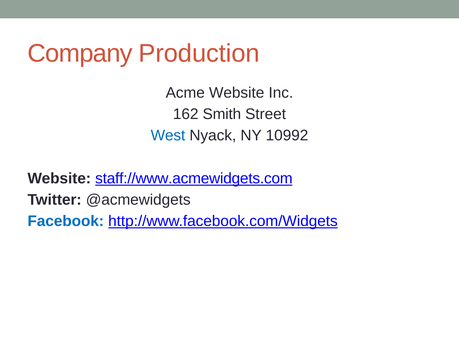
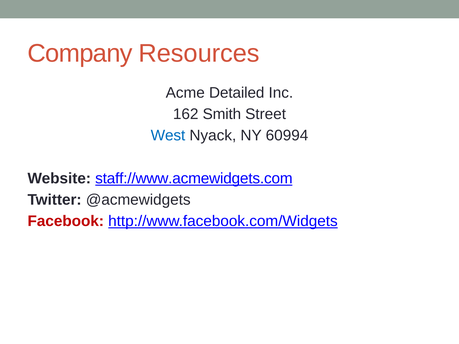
Production: Production -> Resources
Acme Website: Website -> Detailed
10992: 10992 -> 60994
Facebook colour: blue -> red
